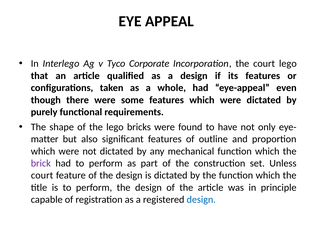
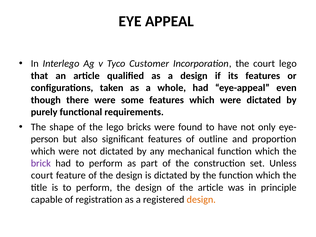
Corporate: Corporate -> Customer
matter: matter -> person
design at (201, 200) colour: blue -> orange
